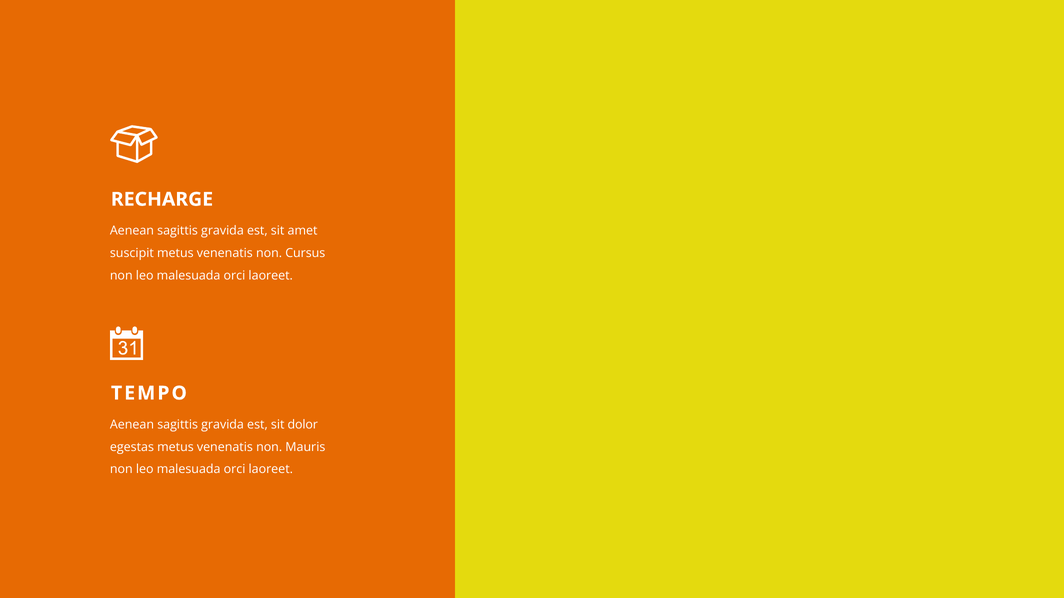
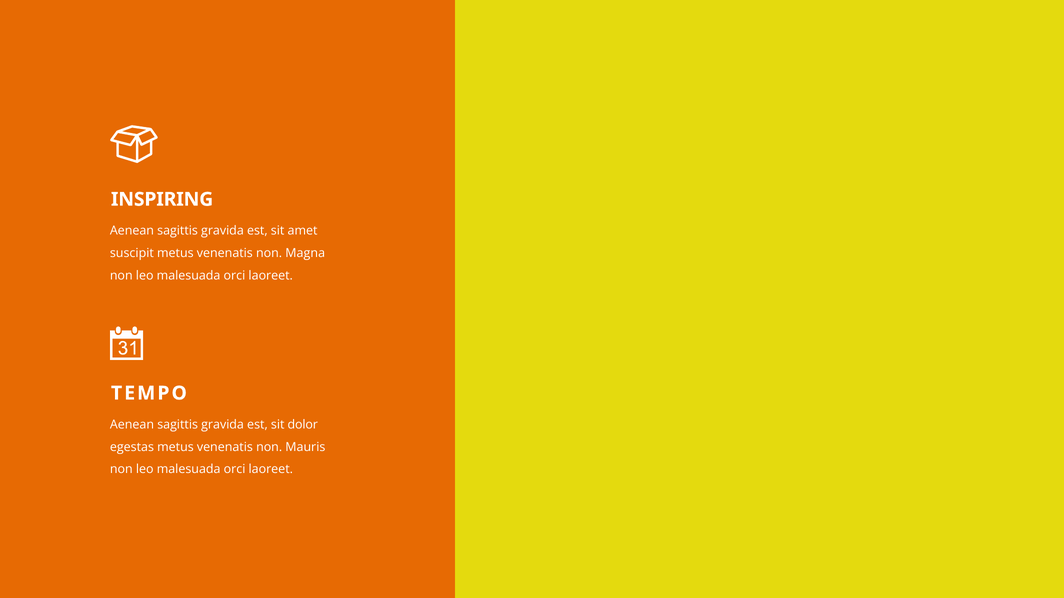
RECHARGE: RECHARGE -> INSPIRING
Cursus: Cursus -> Magna
